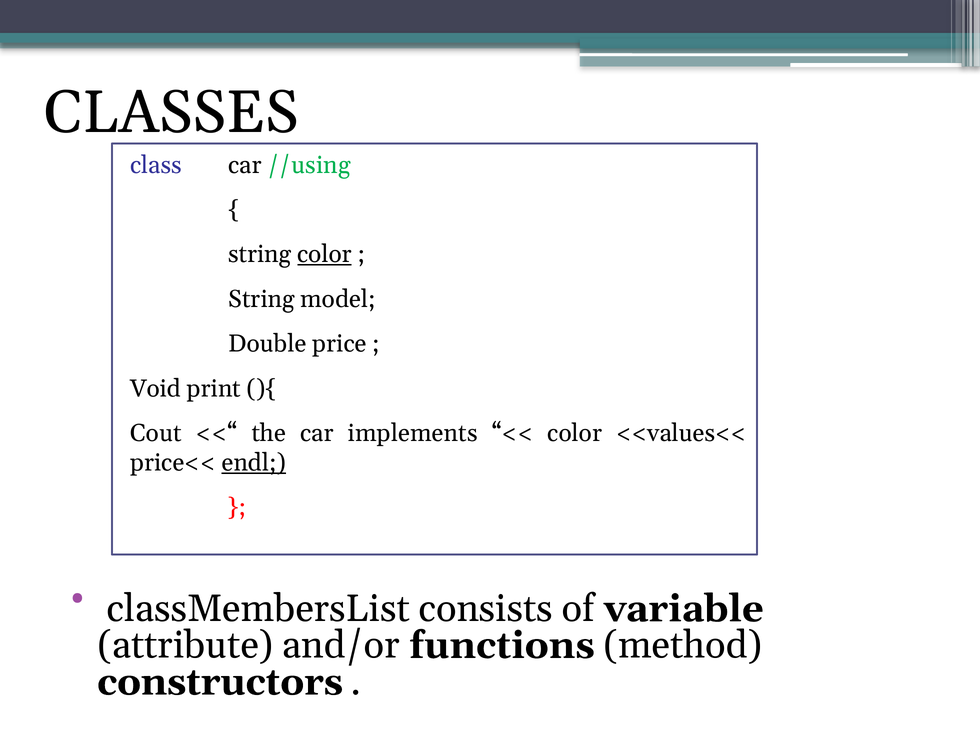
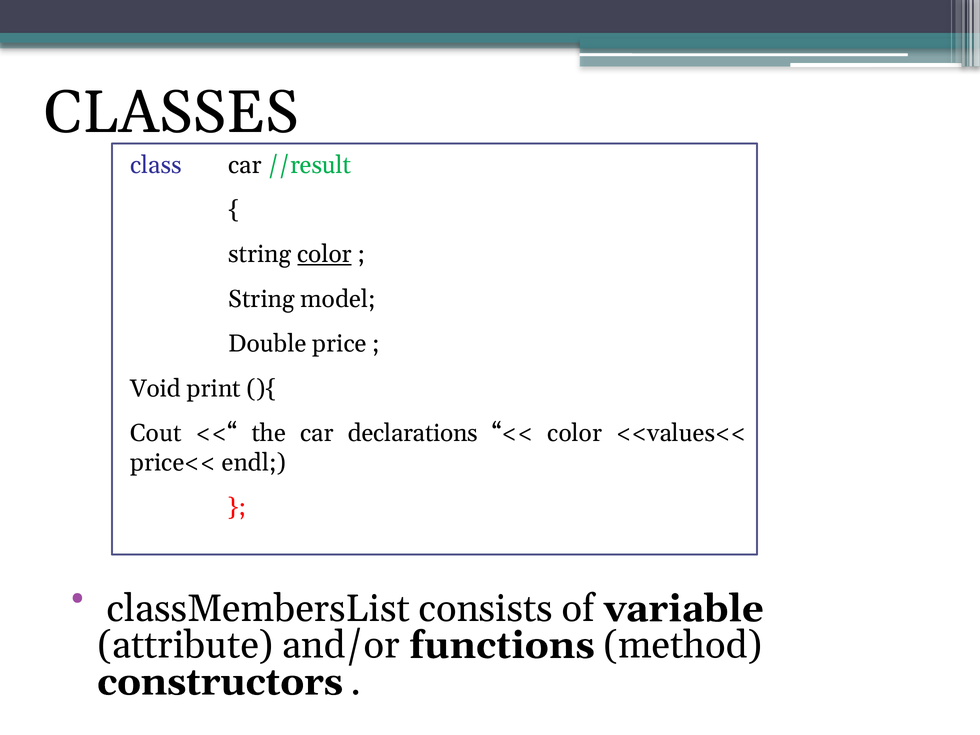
//using: //using -> //result
implements: implements -> declarations
endl underline: present -> none
